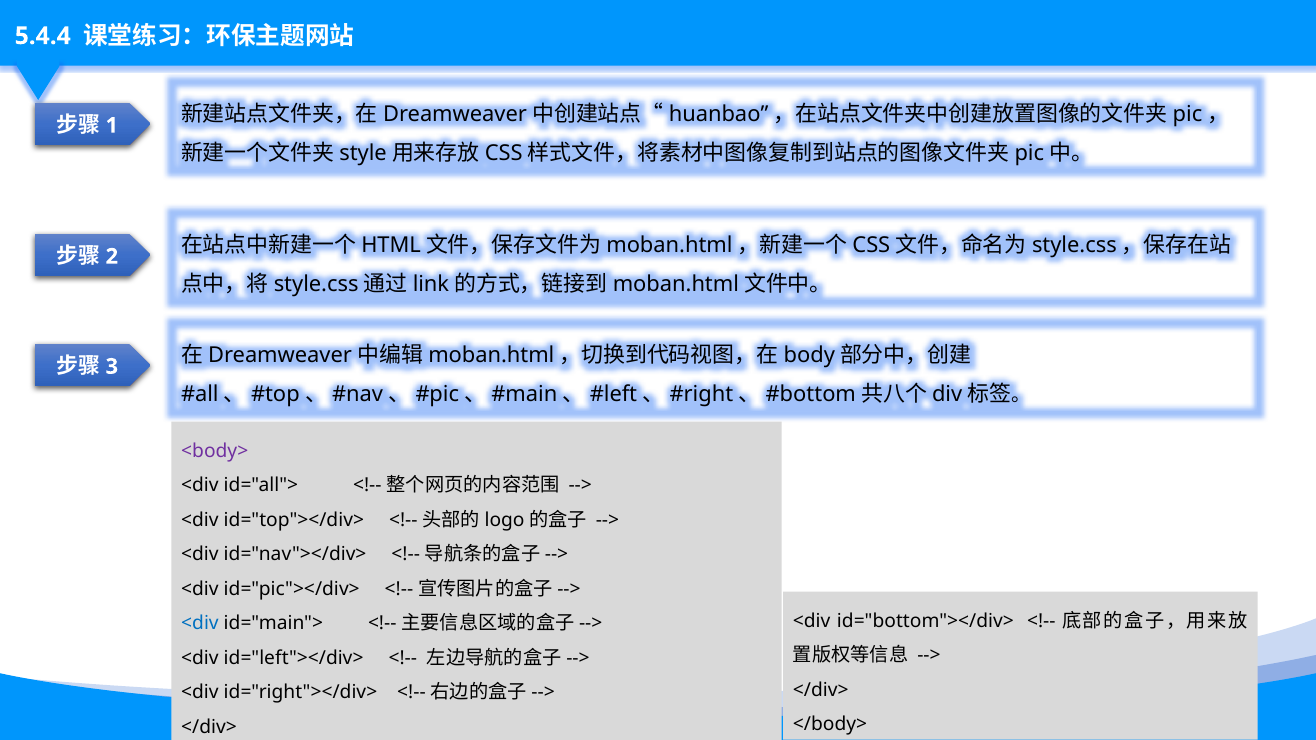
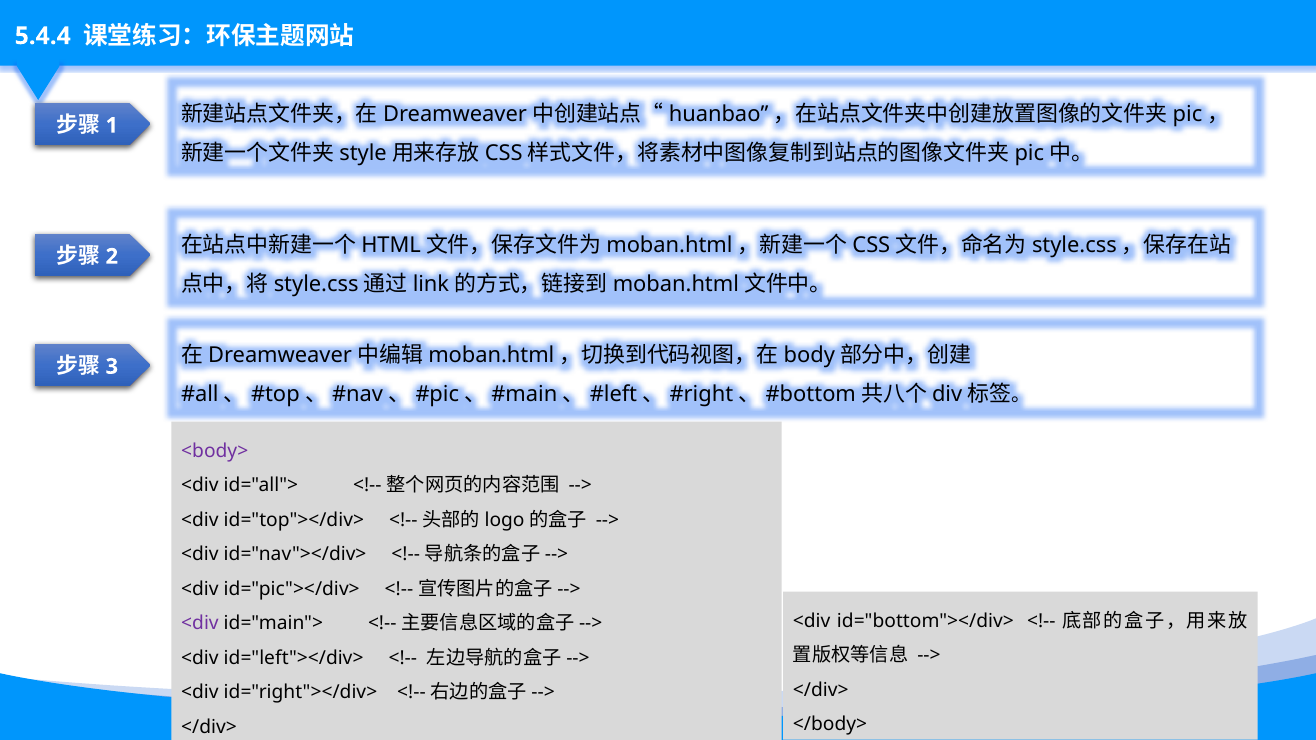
<div at (200, 624) colour: blue -> purple
